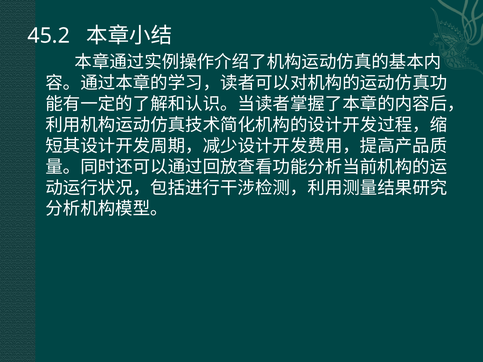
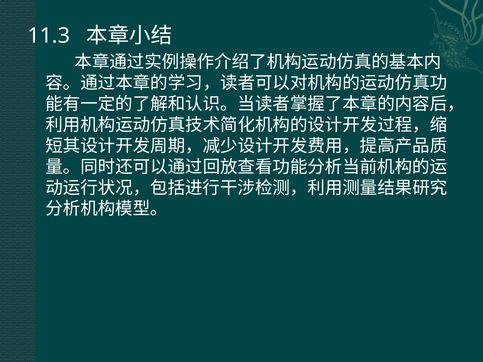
45.2: 45.2 -> 11.3
